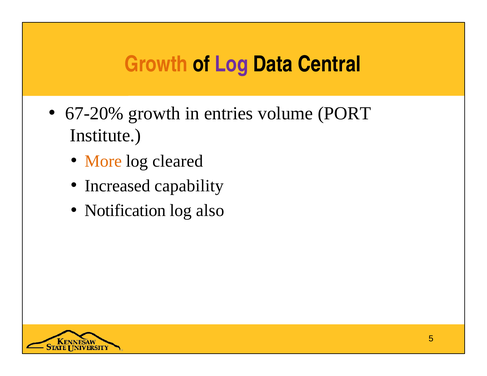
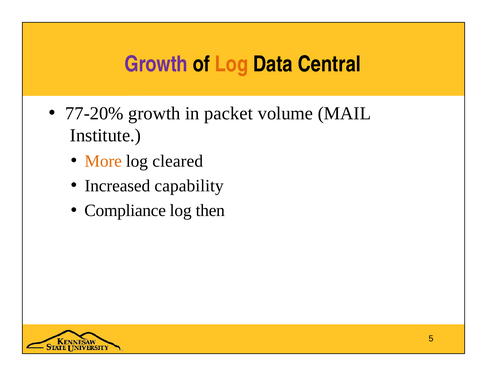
Growth at (156, 64) colour: orange -> purple
Log at (232, 64) colour: purple -> orange
67-20%: 67-20% -> 77-20%
entries: entries -> packet
PORT: PORT -> MAIL
Notification: Notification -> Compliance
also: also -> then
